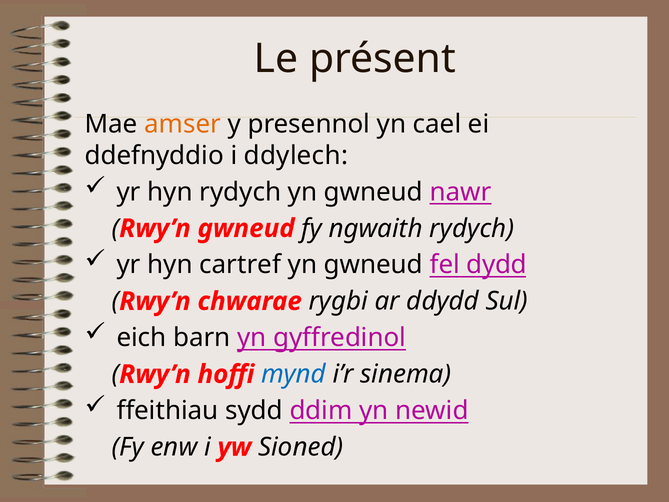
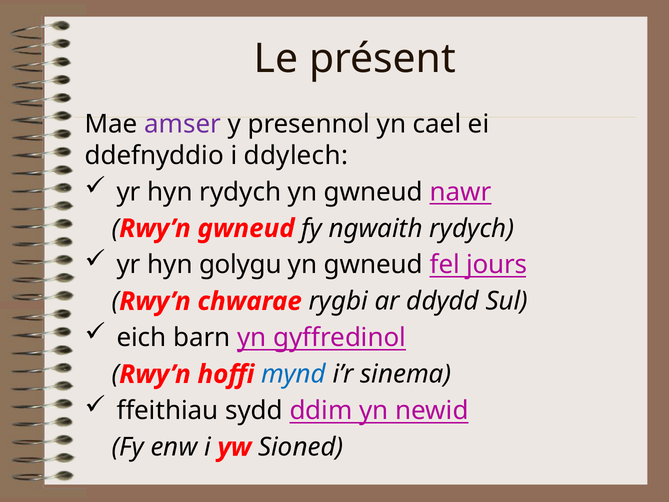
amser colour: orange -> purple
cartref: cartref -> golygu
dydd: dydd -> jours
